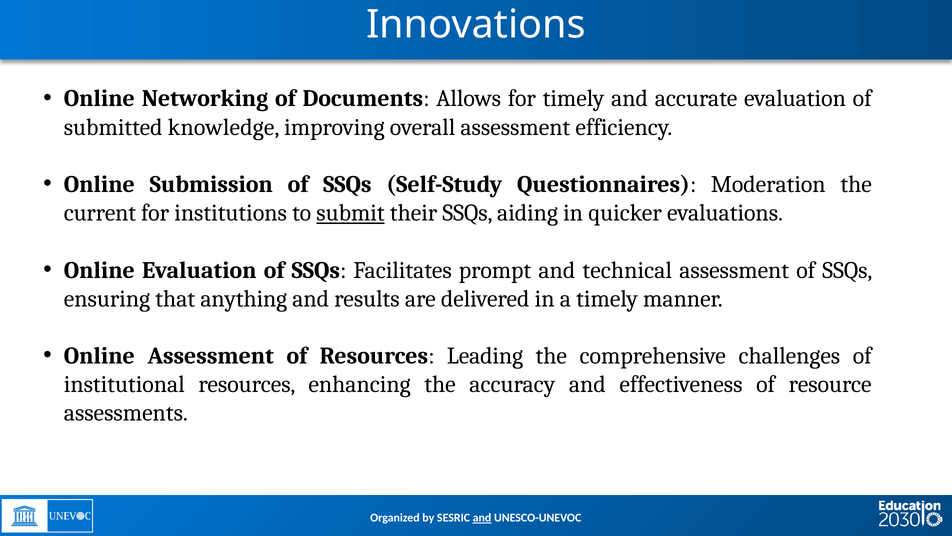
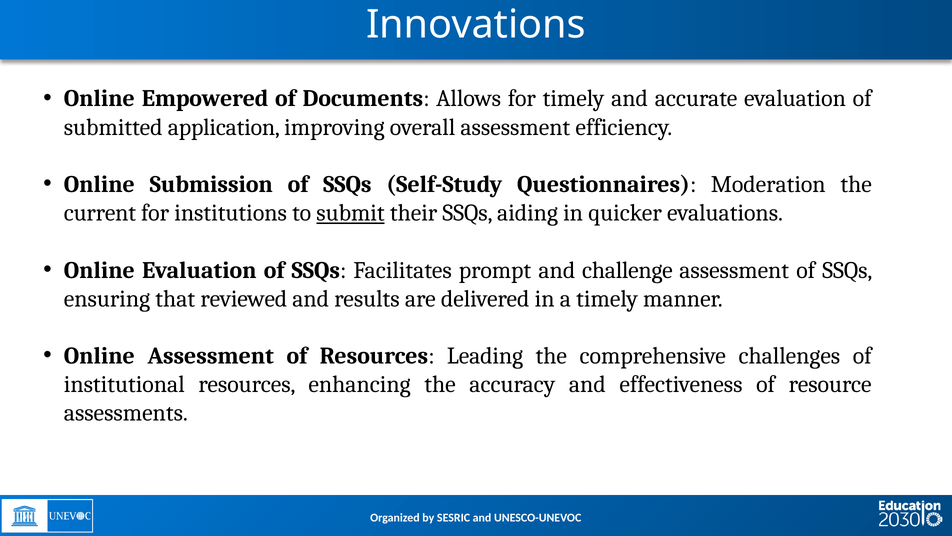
Networking: Networking -> Empowered
knowledge: knowledge -> application
technical: technical -> challenge
anything: anything -> reviewed
and at (482, 517) underline: present -> none
